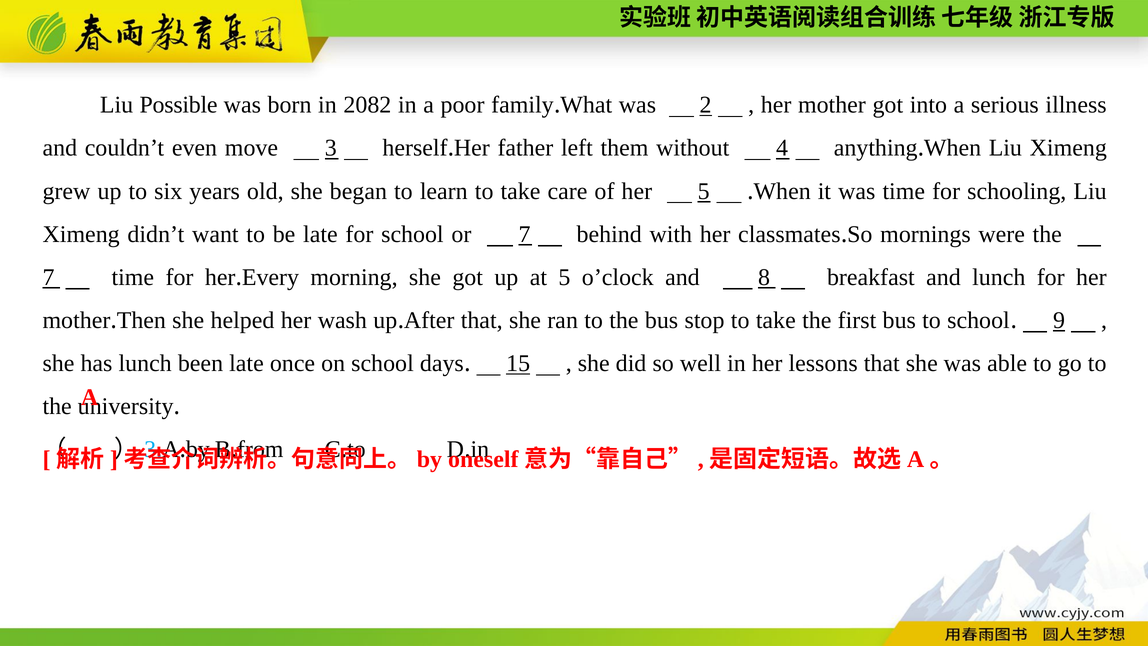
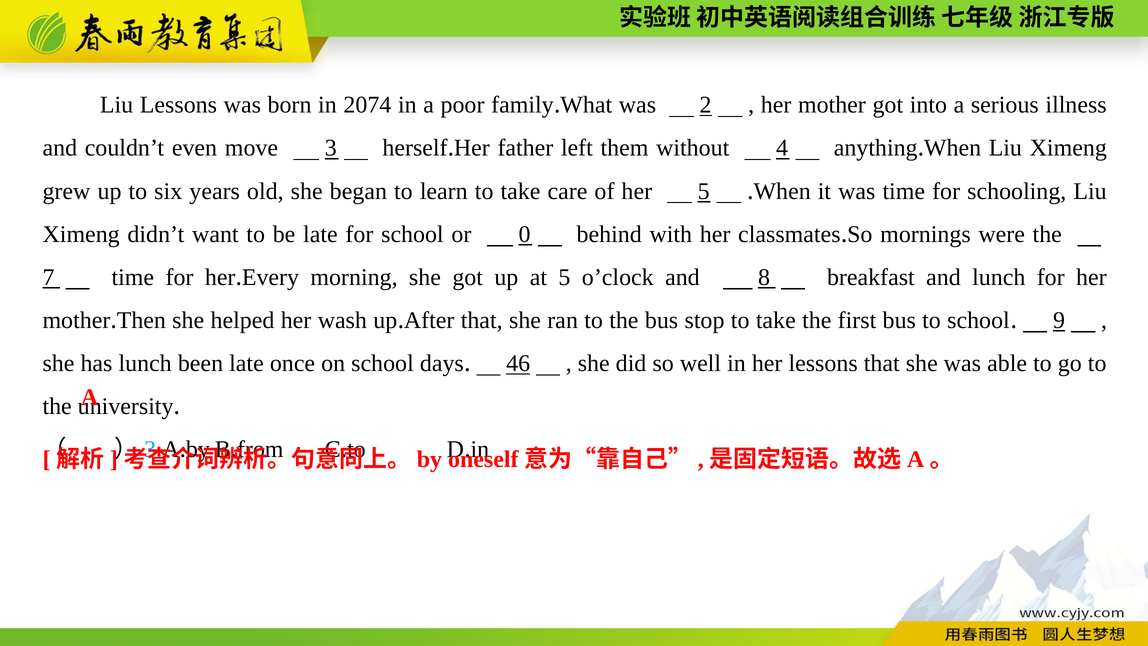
Liu Possible: Possible -> Lessons
2082: 2082 -> 2074
or 7: 7 -> 0
15: 15 -> 46
